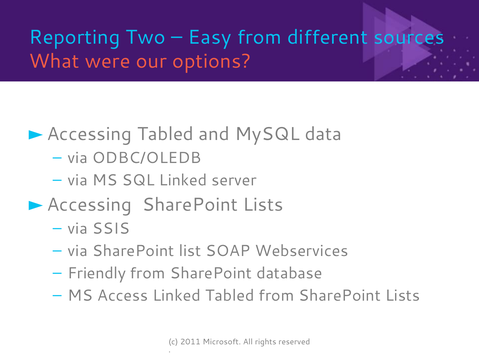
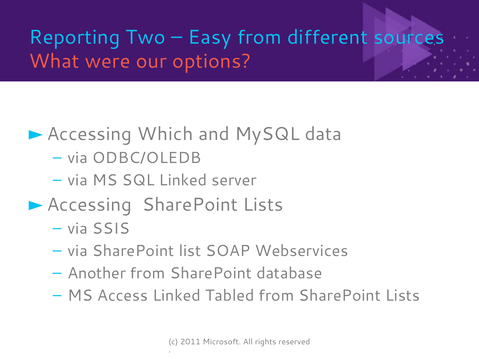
Tabled at (165, 134): Tabled -> Which
Friendly: Friendly -> Another
